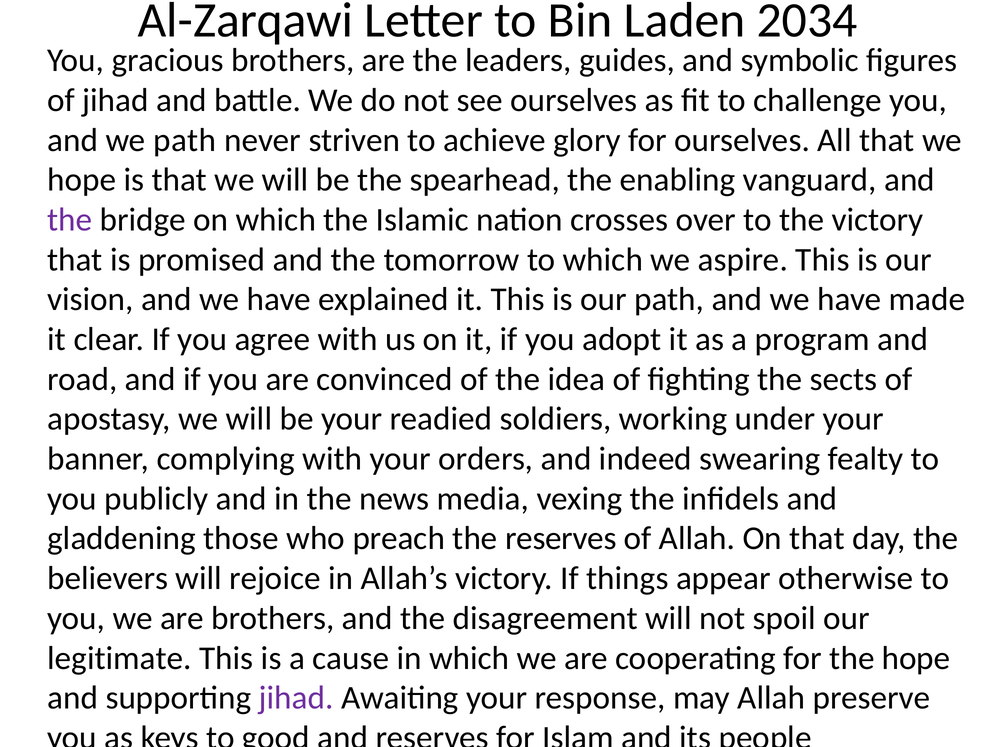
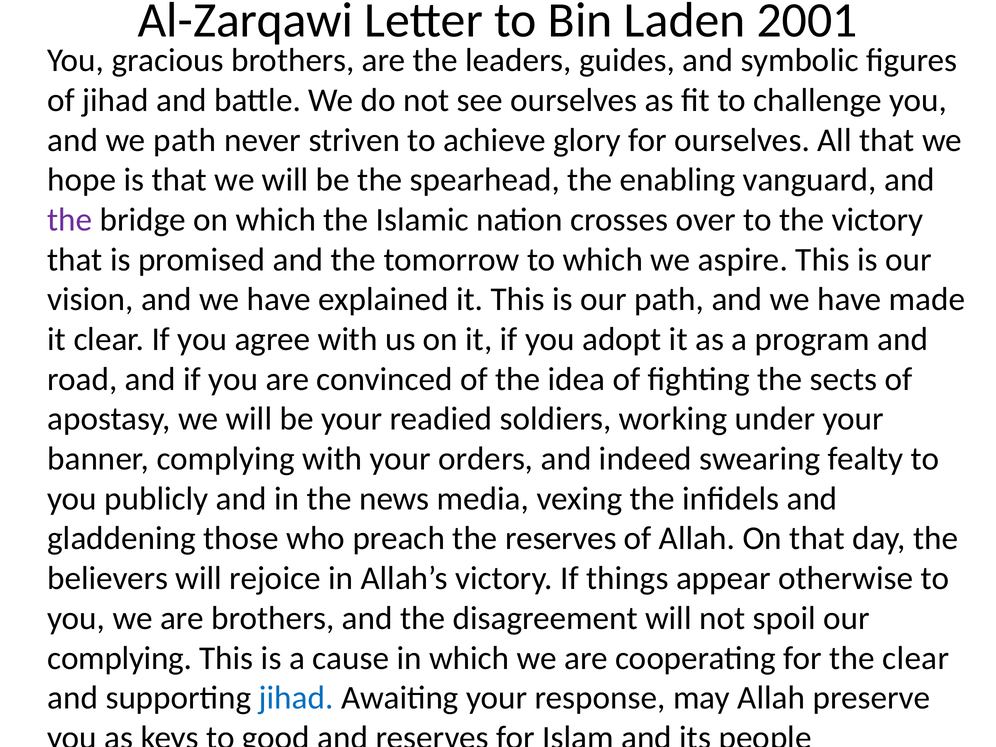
2034: 2034 -> 2001
legitimate at (120, 658): legitimate -> complying
the hope: hope -> clear
jihad at (296, 698) colour: purple -> blue
